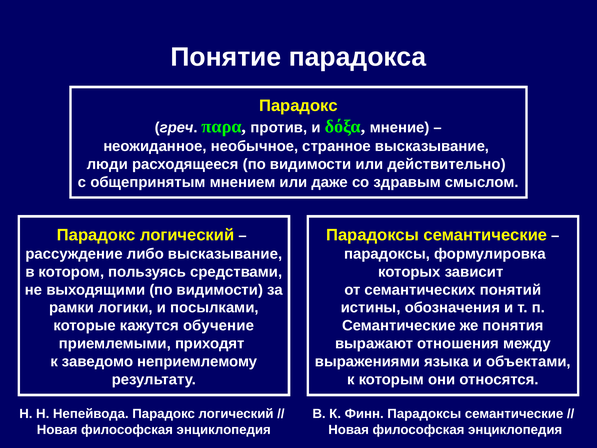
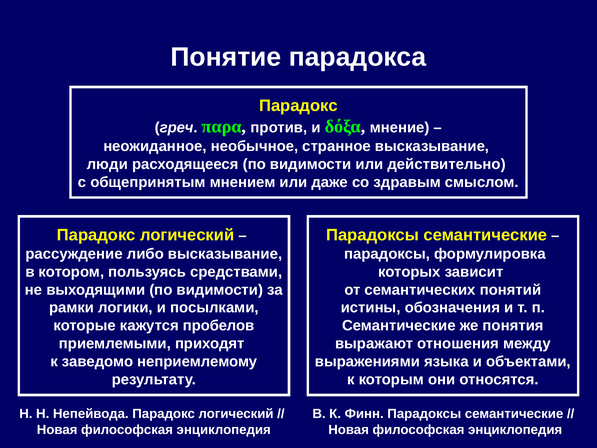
обучение: обучение -> пробелов
